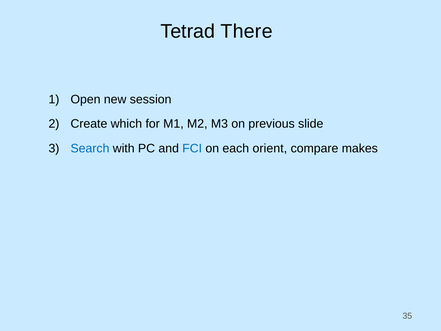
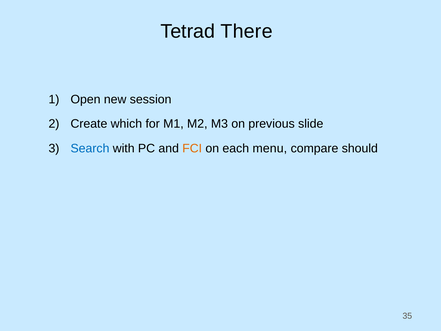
FCI colour: blue -> orange
orient: orient -> menu
makes: makes -> should
